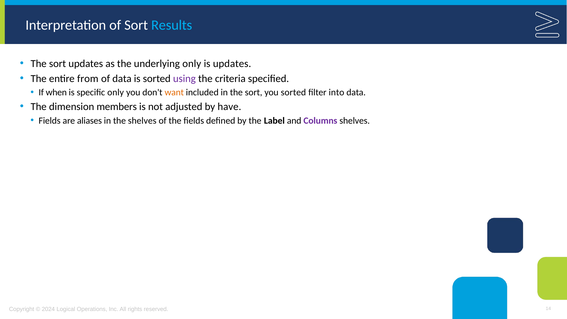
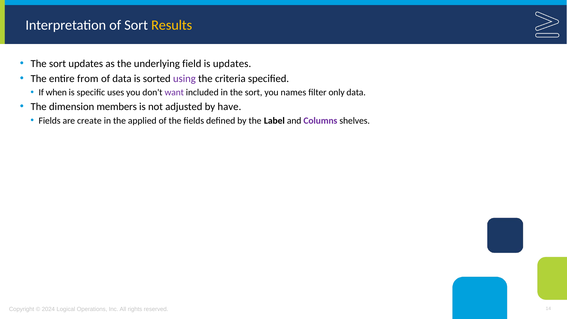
Results colour: light blue -> yellow
underlying only: only -> field
specific only: only -> uses
want colour: orange -> purple
you sorted: sorted -> names
into: into -> only
aliases: aliases -> create
the shelves: shelves -> applied
